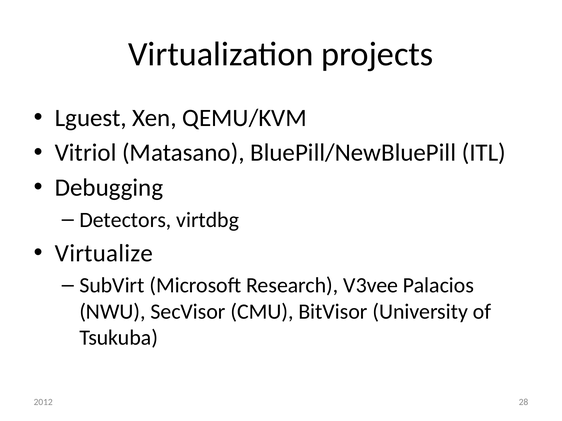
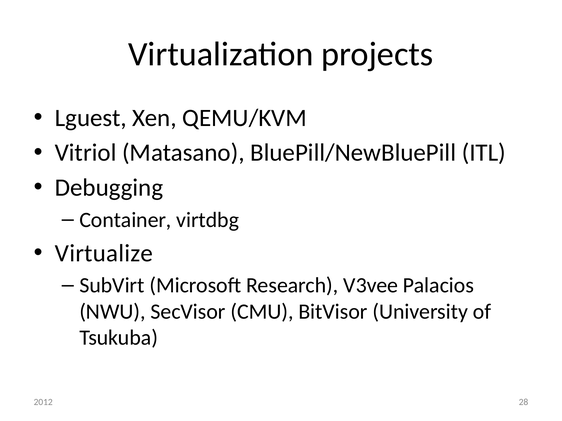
Detectors: Detectors -> Container
